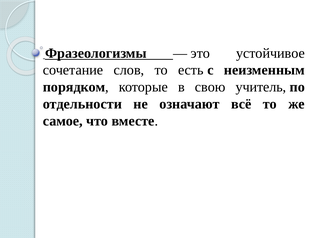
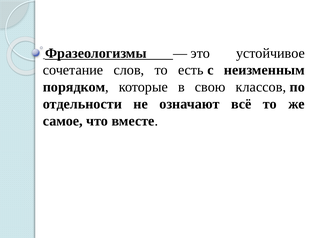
учитель: учитель -> классов
